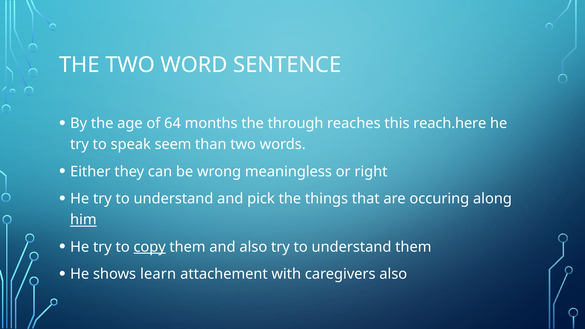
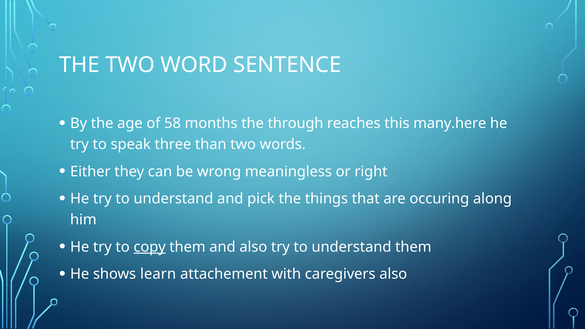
64: 64 -> 58
reach.here: reach.here -> many.here
seem: seem -> three
him underline: present -> none
